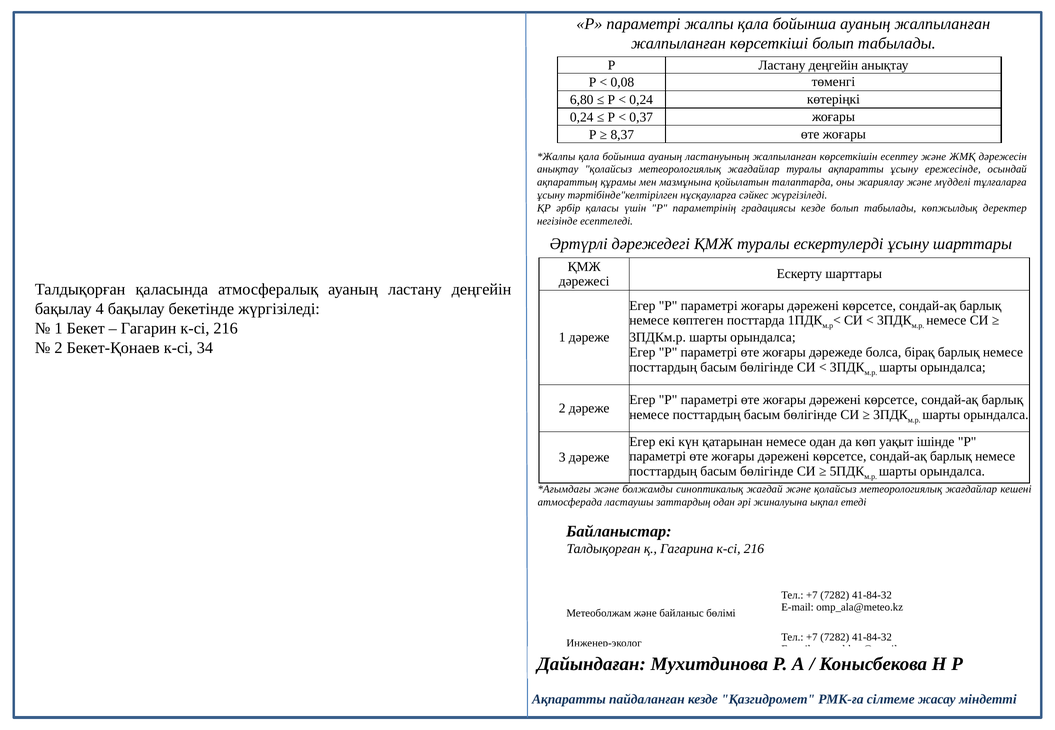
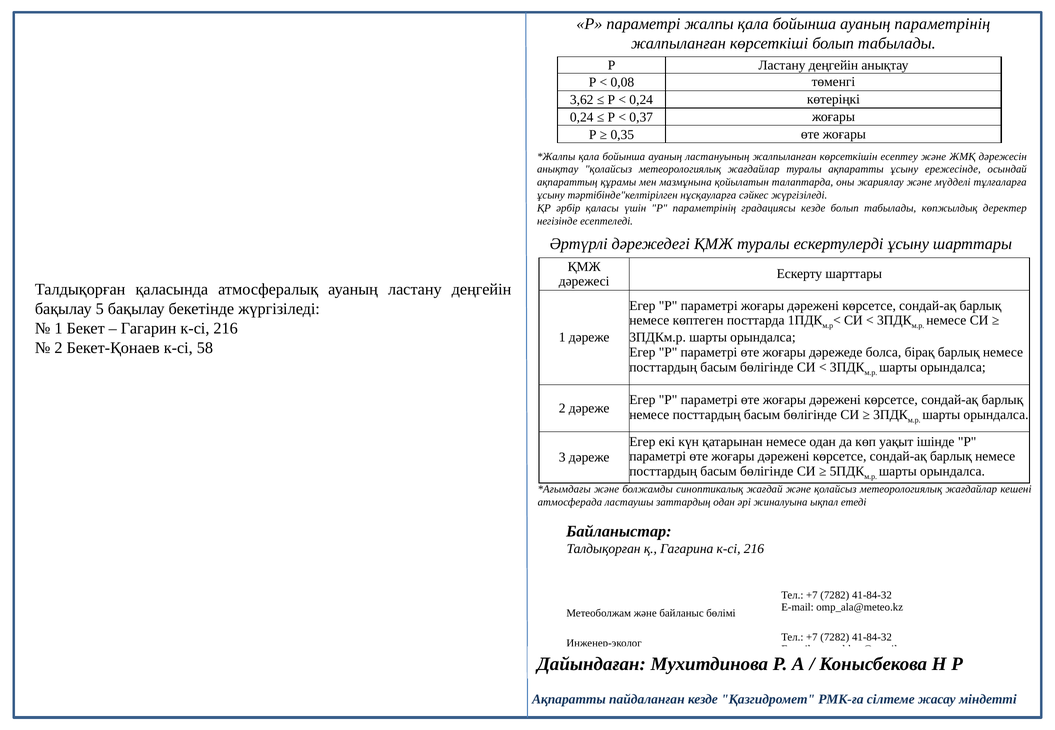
ауаның жалпыланған: жалпыланған -> параметрінің
6,80: 6,80 -> 3,62
8,37: 8,37 -> 0,35
4: 4 -> 5
34: 34 -> 58
